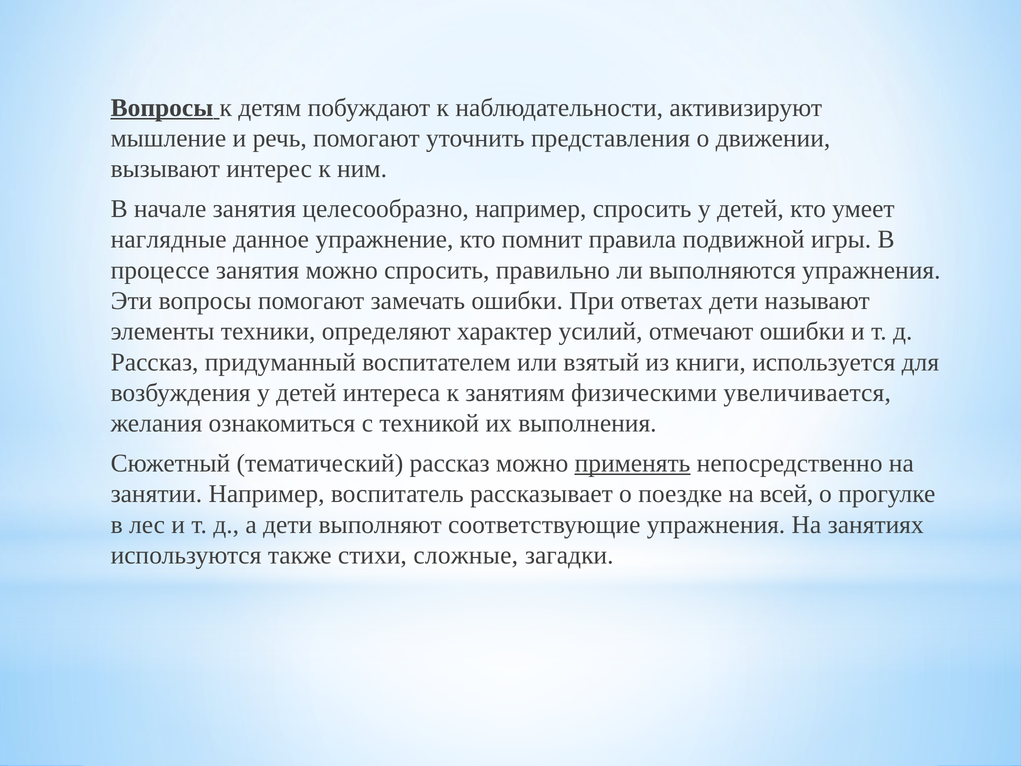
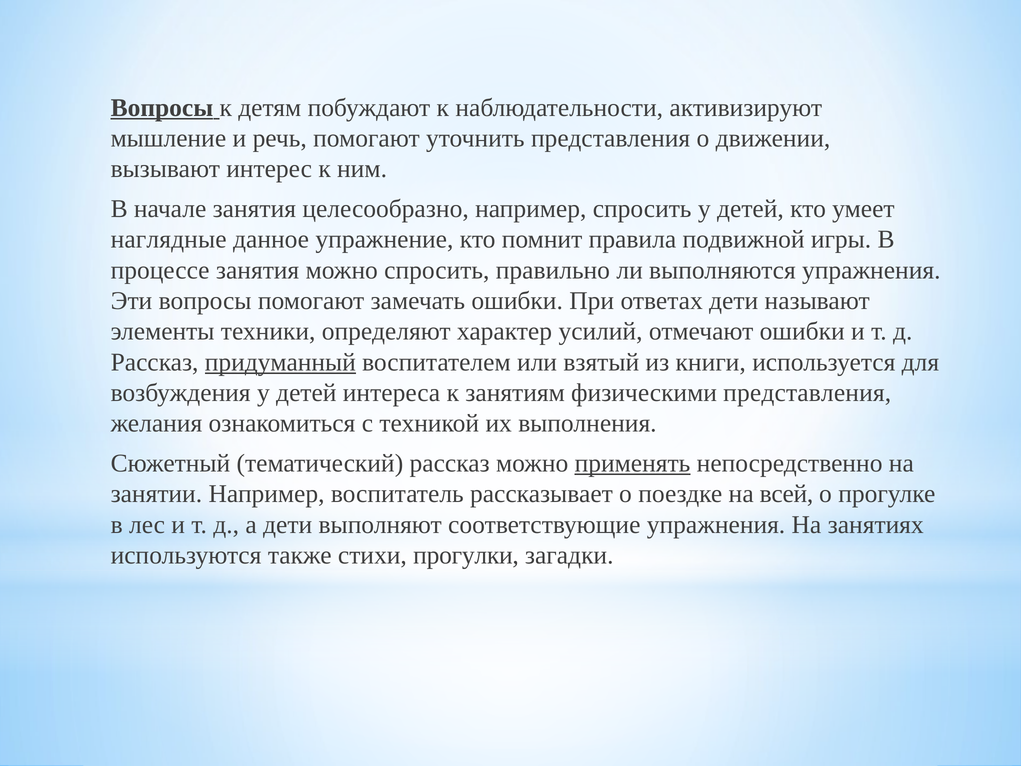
придуманный underline: none -> present
физическими увеличивается: увеличивается -> представления
сложные: сложные -> прогулки
